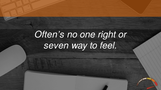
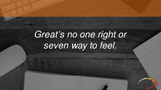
Often’s: Often’s -> Great’s
